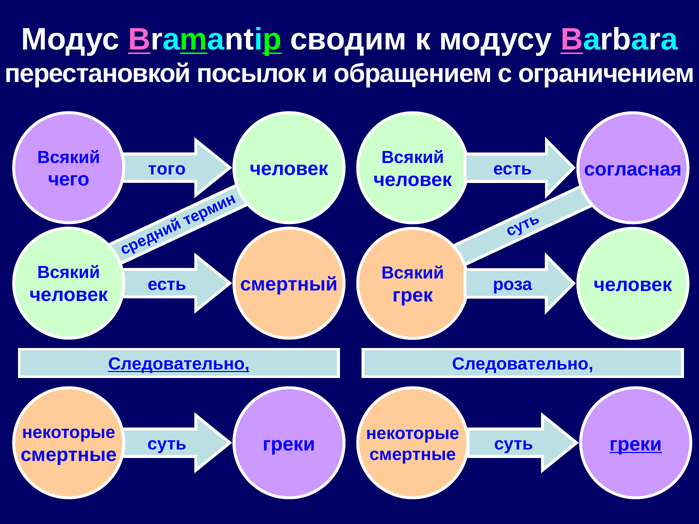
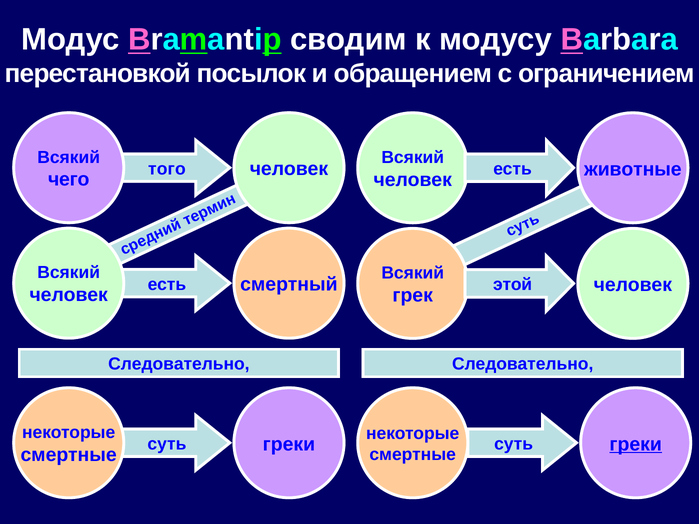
согласная: согласная -> животные
роза: роза -> этой
Следовательно at (179, 364) underline: present -> none
